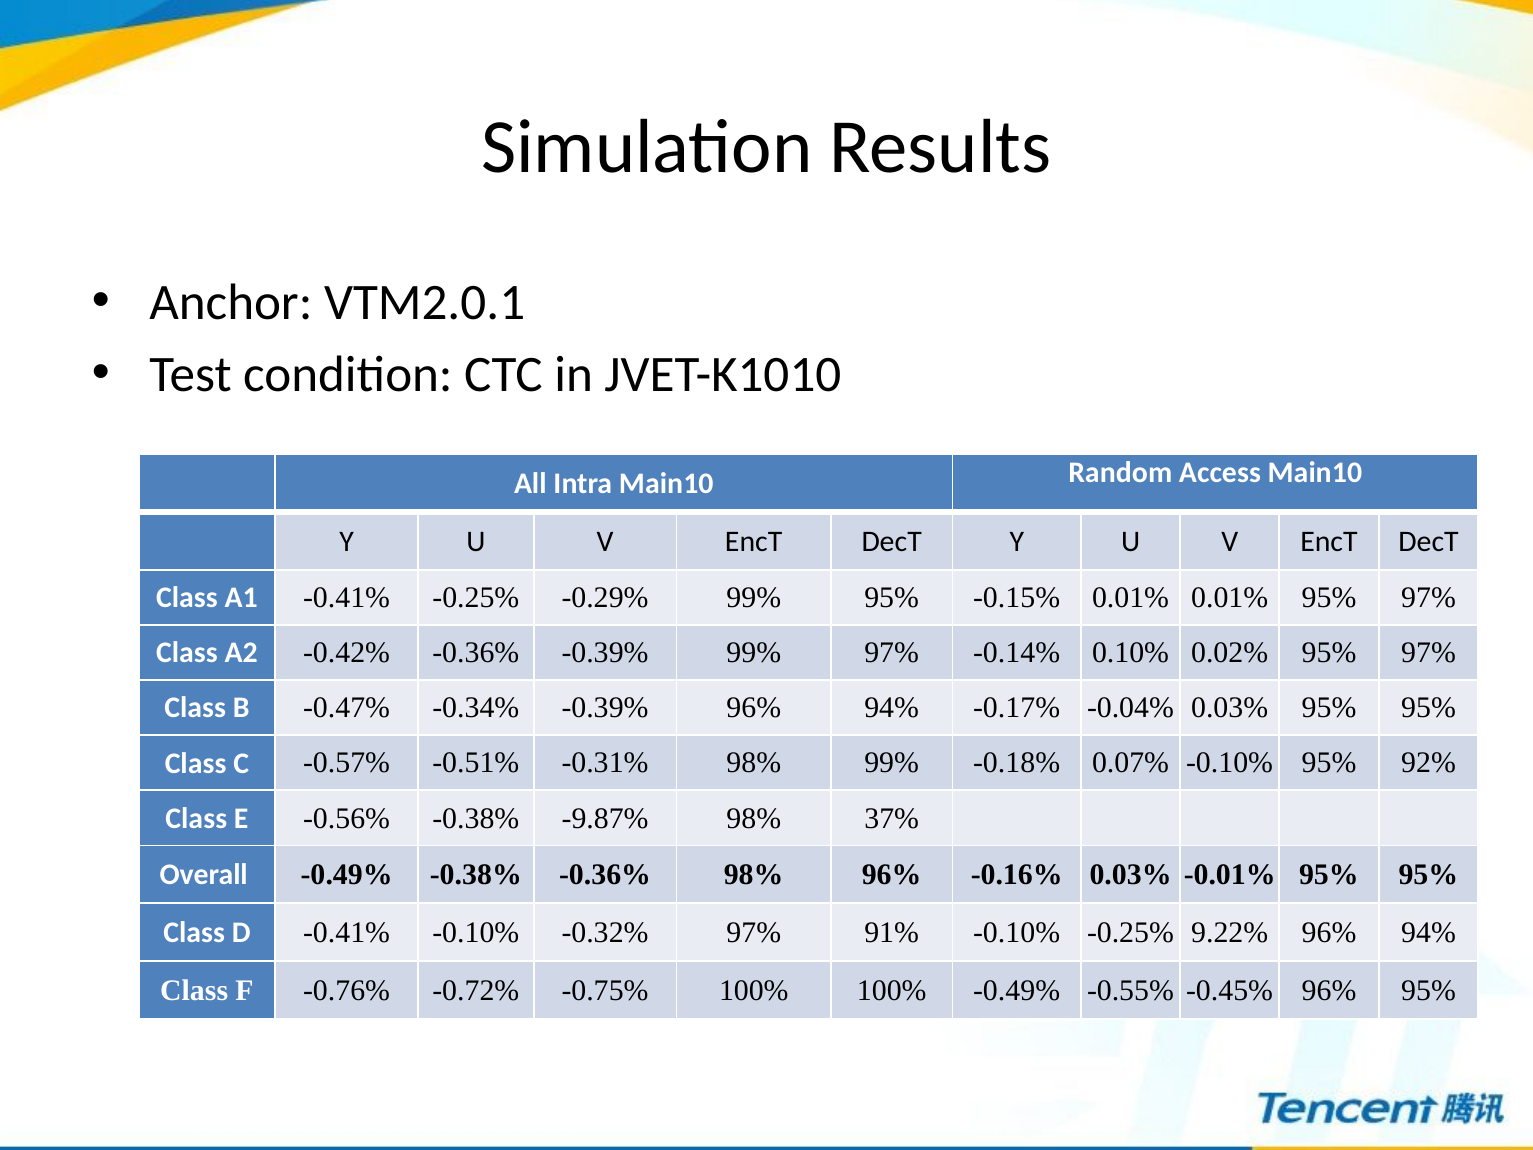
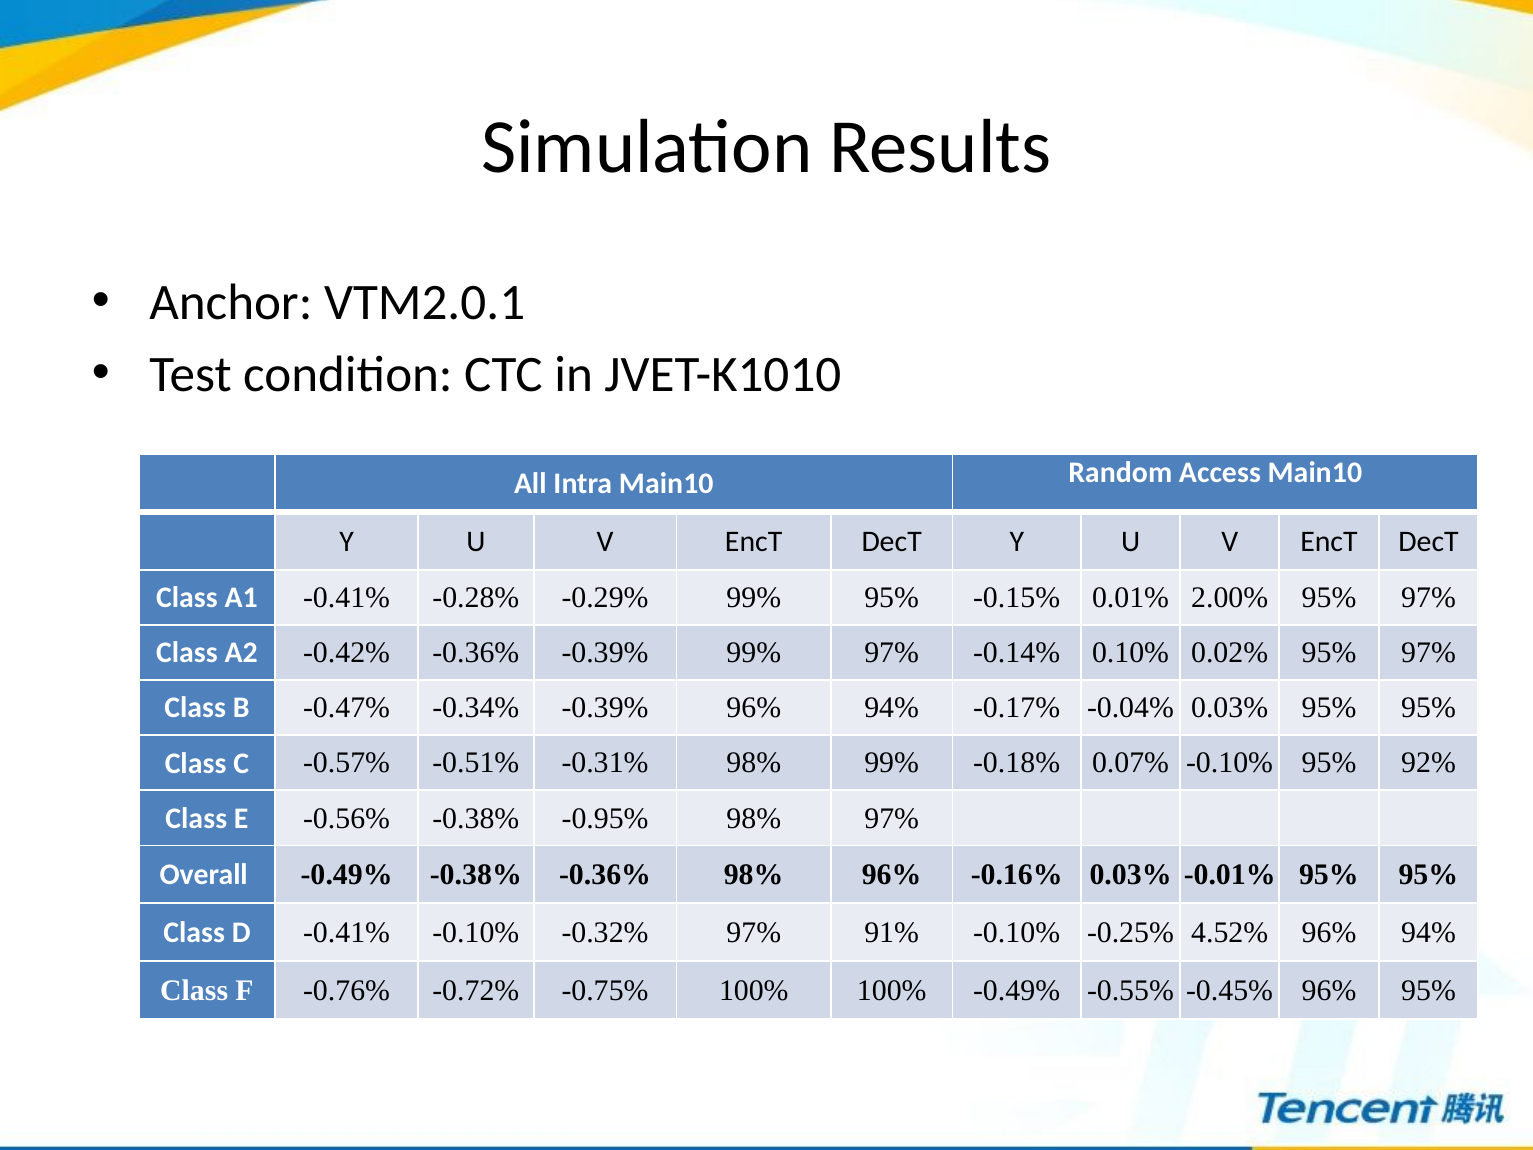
-0.41% -0.25%: -0.25% -> -0.28%
0.01% 0.01%: 0.01% -> 2.00%
-9.87%: -9.87% -> -0.95%
98% 37%: 37% -> 97%
9.22%: 9.22% -> 4.52%
